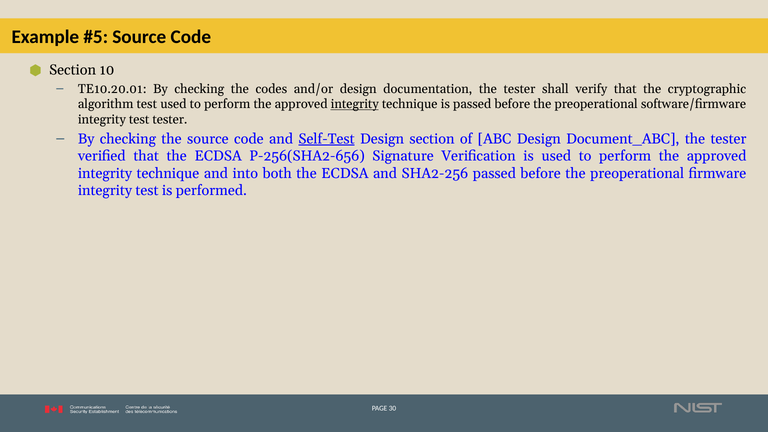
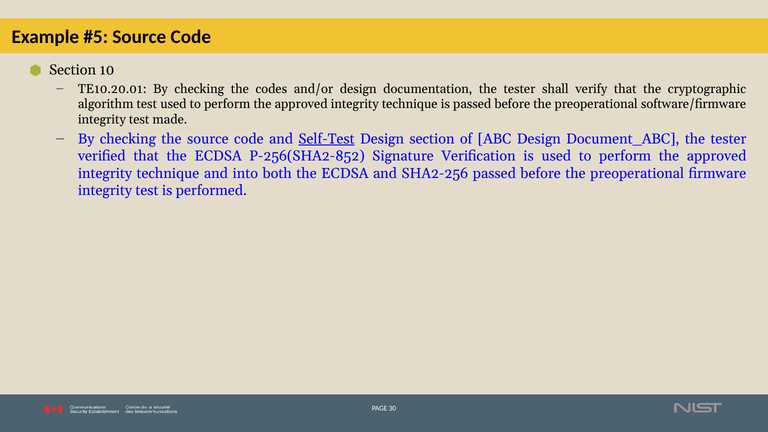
integrity at (355, 104) underline: present -> none
test tester: tester -> made
P-256(SHA2-656: P-256(SHA2-656 -> P-256(SHA2-852
